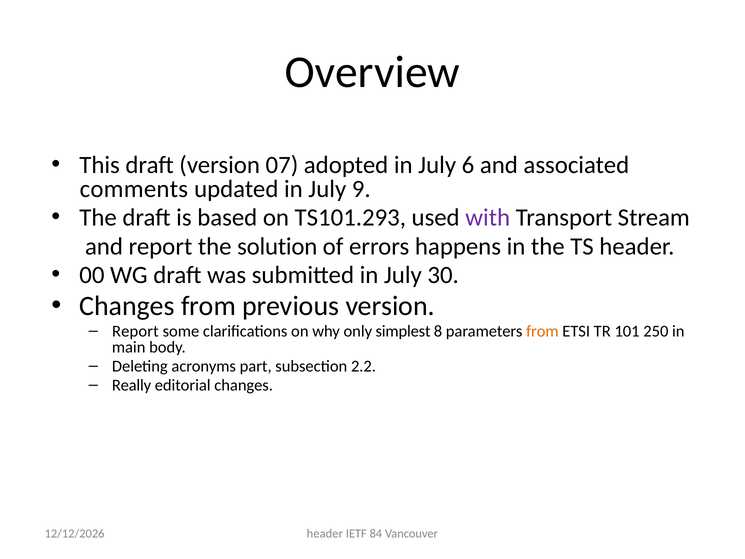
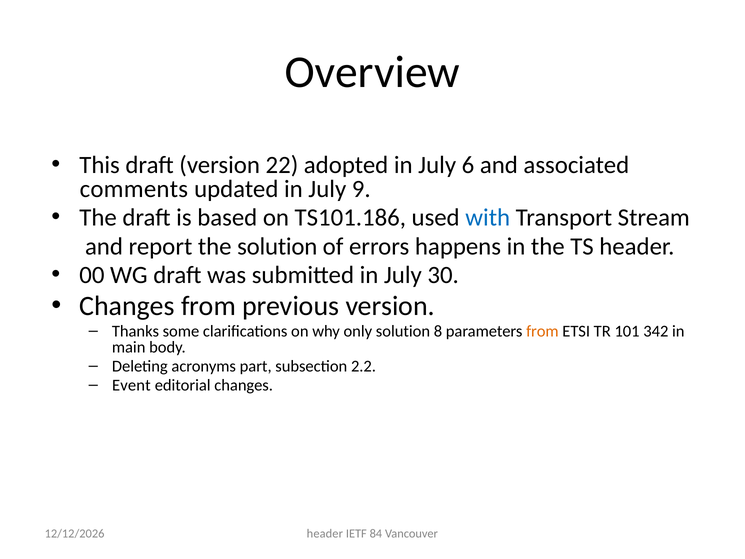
07: 07 -> 22
TS101.293: TS101.293 -> TS101.186
with colour: purple -> blue
Report at (135, 331): Report -> Thanks
only simplest: simplest -> solution
250: 250 -> 342
Really: Really -> Event
